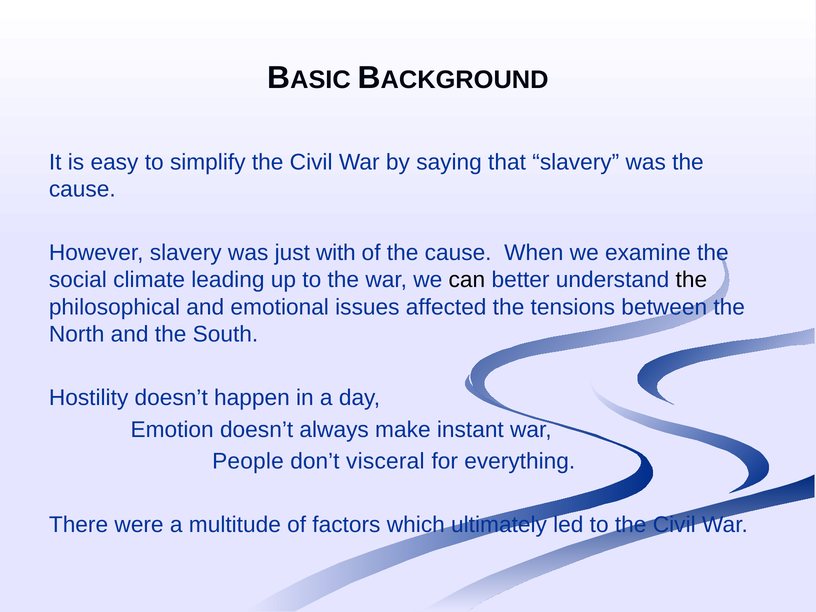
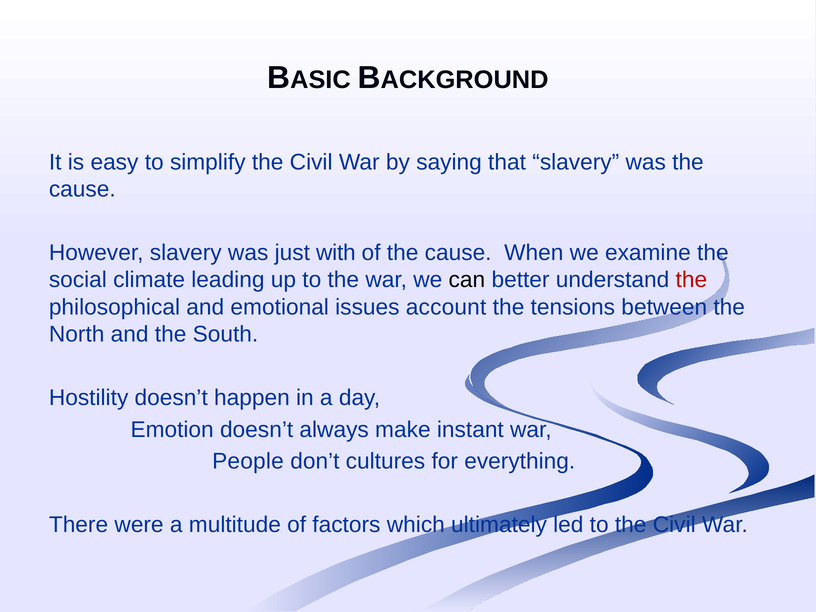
the at (691, 280) colour: black -> red
affected: affected -> account
visceral: visceral -> cultures
